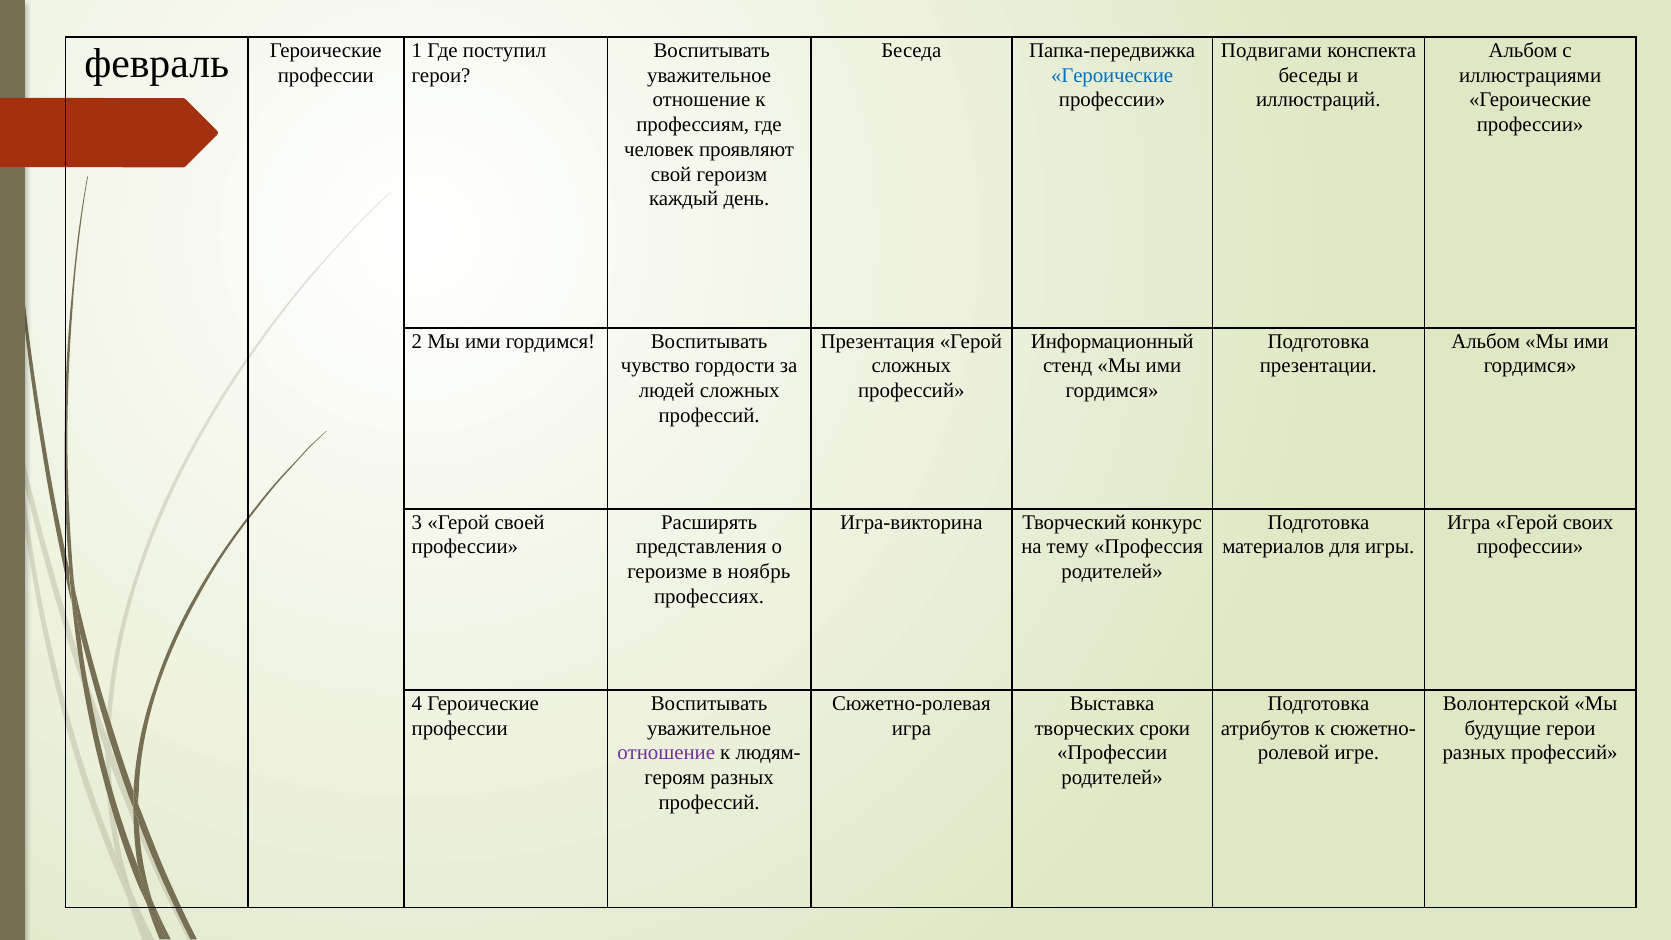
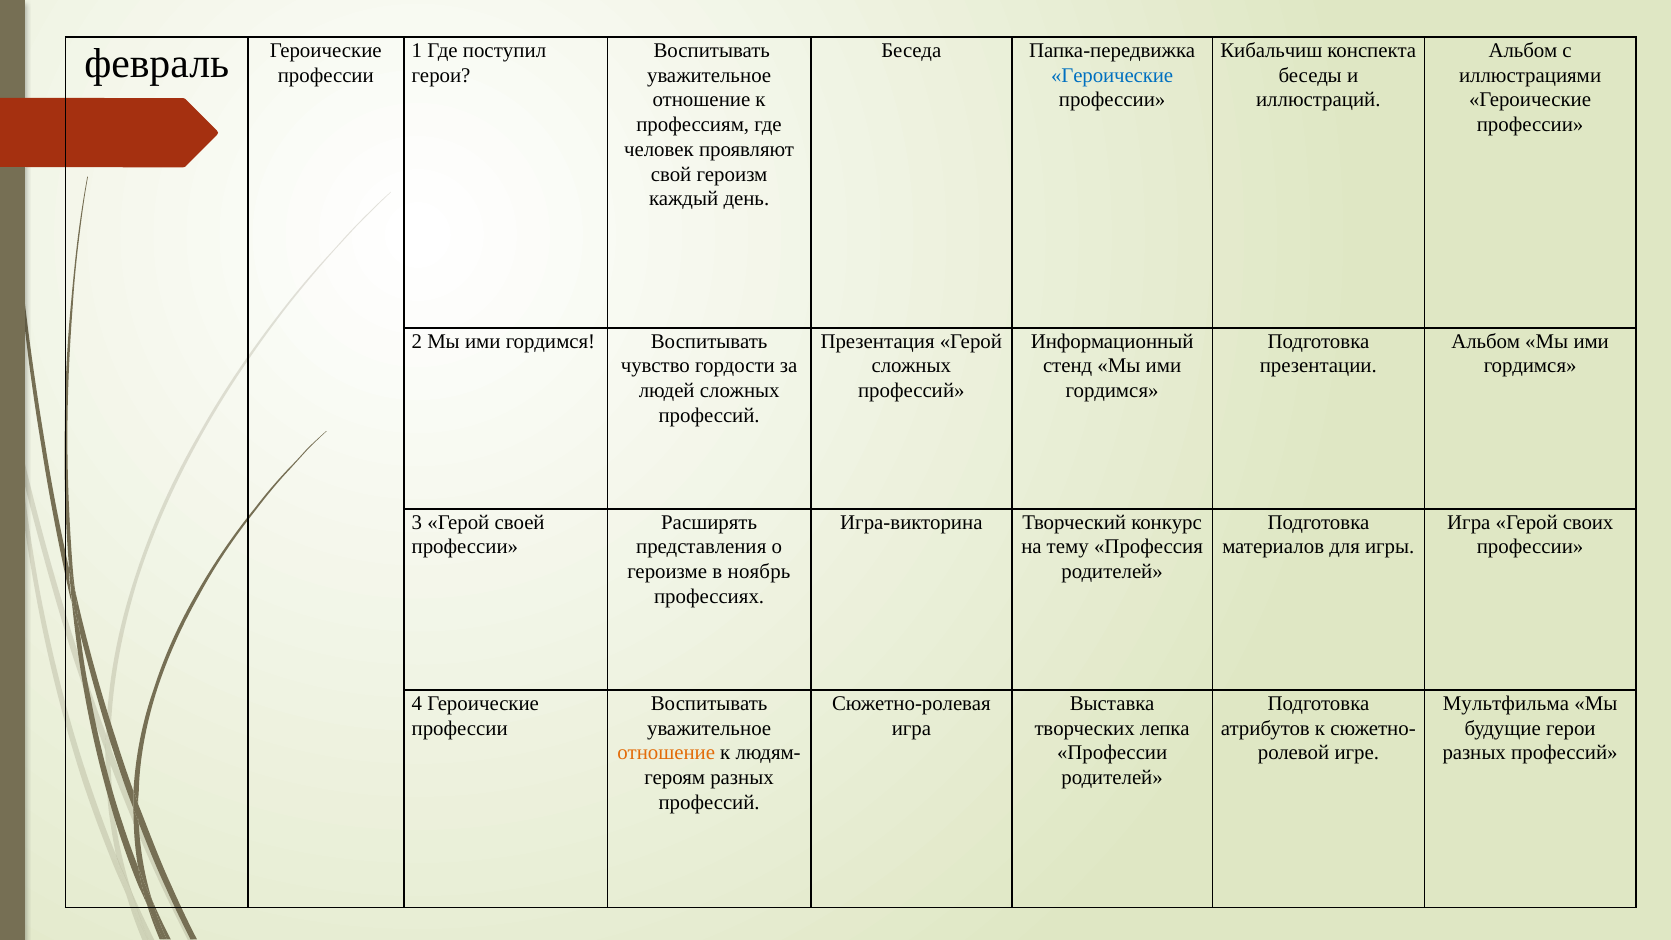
Подвигами: Подвигами -> Кибальчиш
Волонтерской: Волонтерской -> Мультфильма
сроки: сроки -> лепка
отношение at (666, 753) colour: purple -> orange
